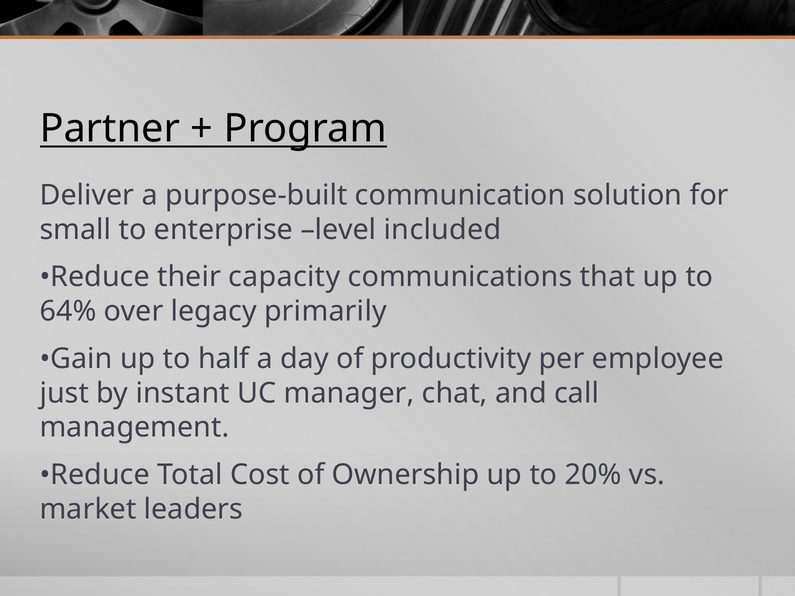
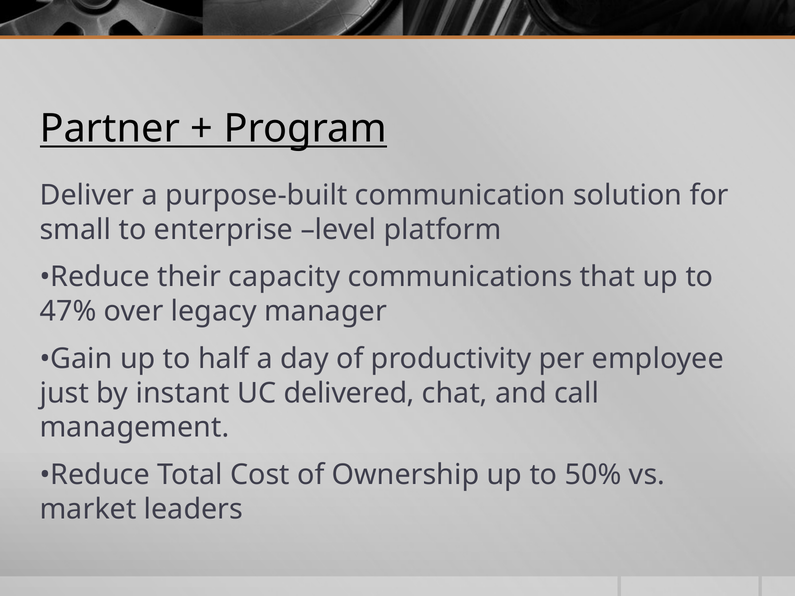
included: included -> platform
64%: 64% -> 47%
primarily: primarily -> manager
manager: manager -> delivered
20%: 20% -> 50%
